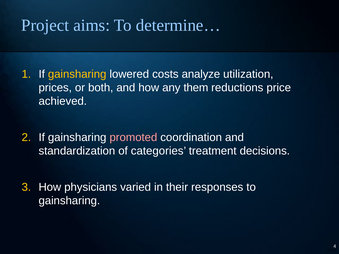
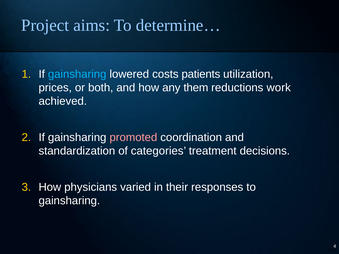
gainsharing at (77, 74) colour: yellow -> light blue
analyze: analyze -> patients
price: price -> work
